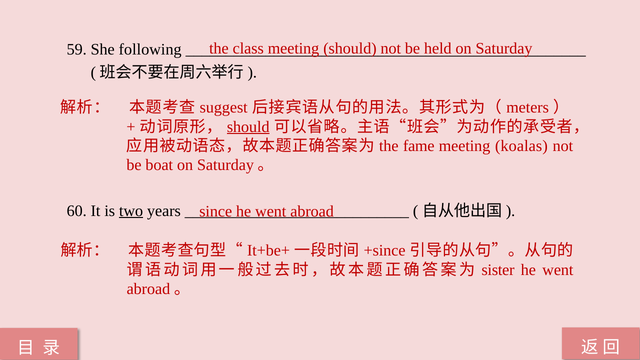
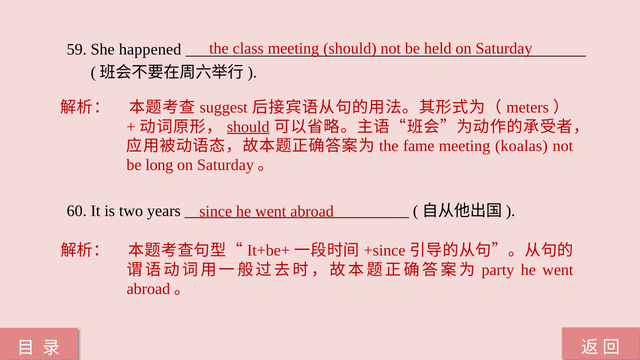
following: following -> happened
boat: boat -> long
two underline: present -> none
sister: sister -> party
